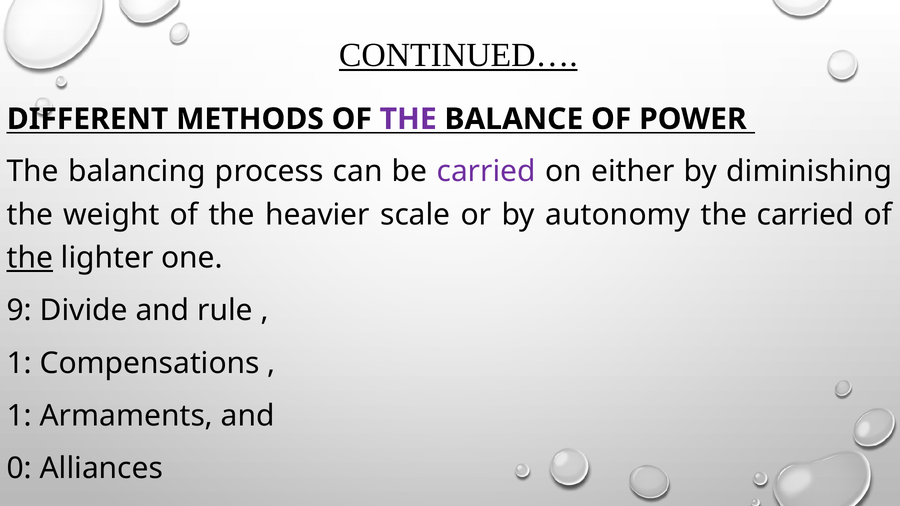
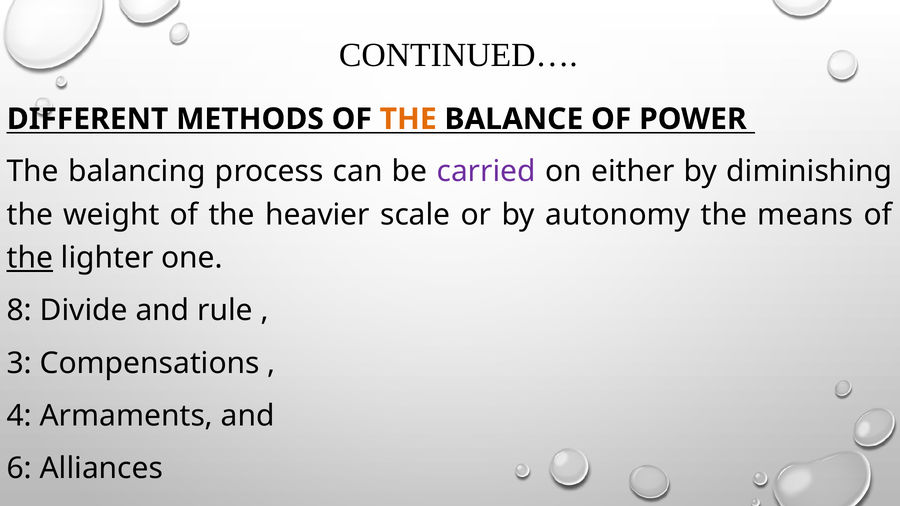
CONTINUED… underline: present -> none
THE at (408, 119) colour: purple -> orange
the carried: carried -> means
9: 9 -> 8
1 at (19, 363): 1 -> 3
1 at (19, 416): 1 -> 4
0: 0 -> 6
